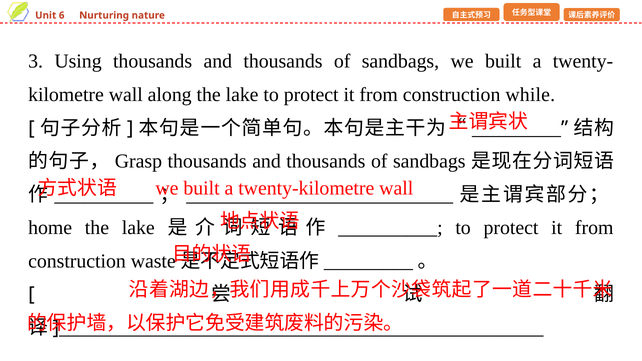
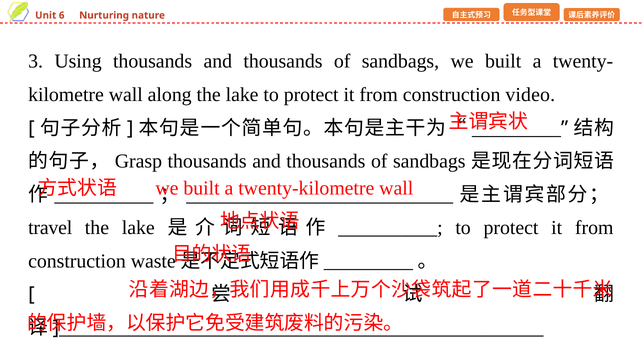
while: while -> video
home: home -> travel
